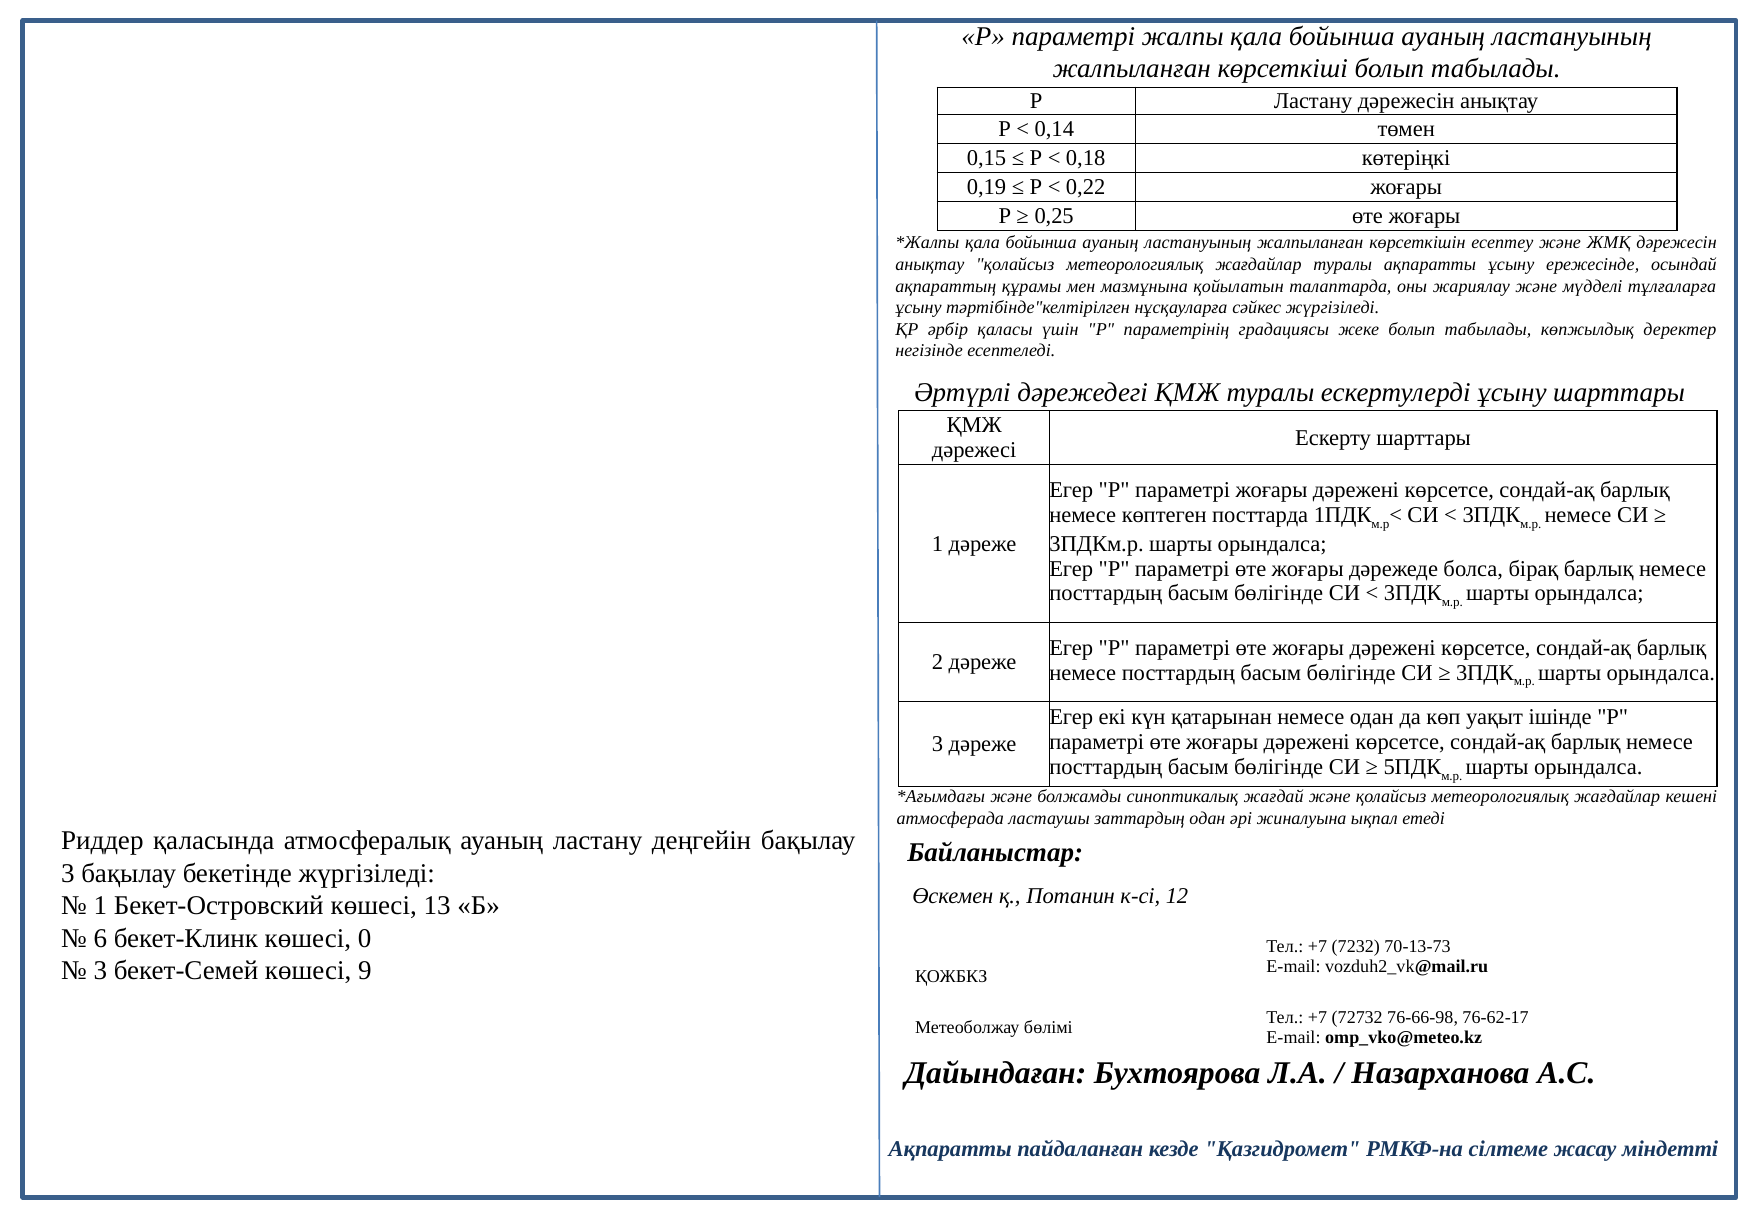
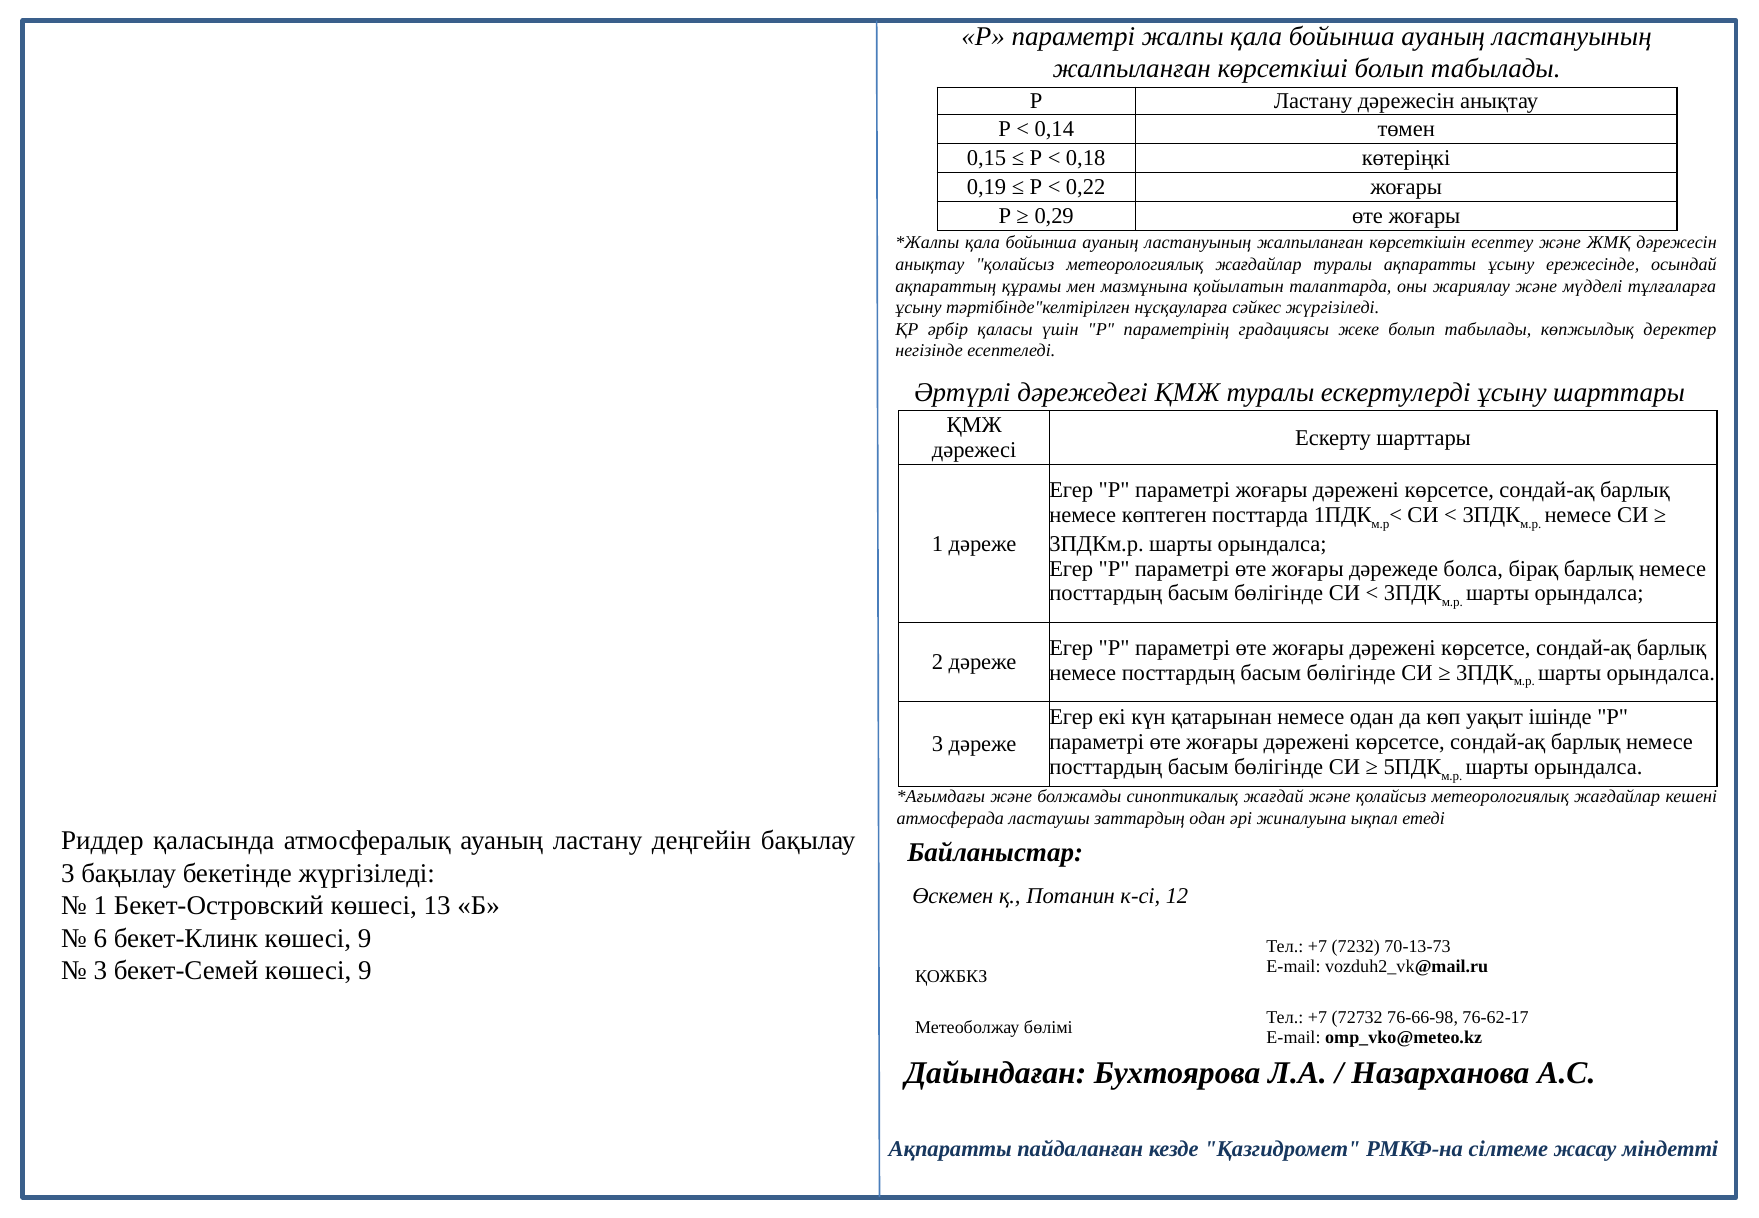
0,25: 0,25 -> 0,29
бекет-Клинк көшесі 0: 0 -> 9
